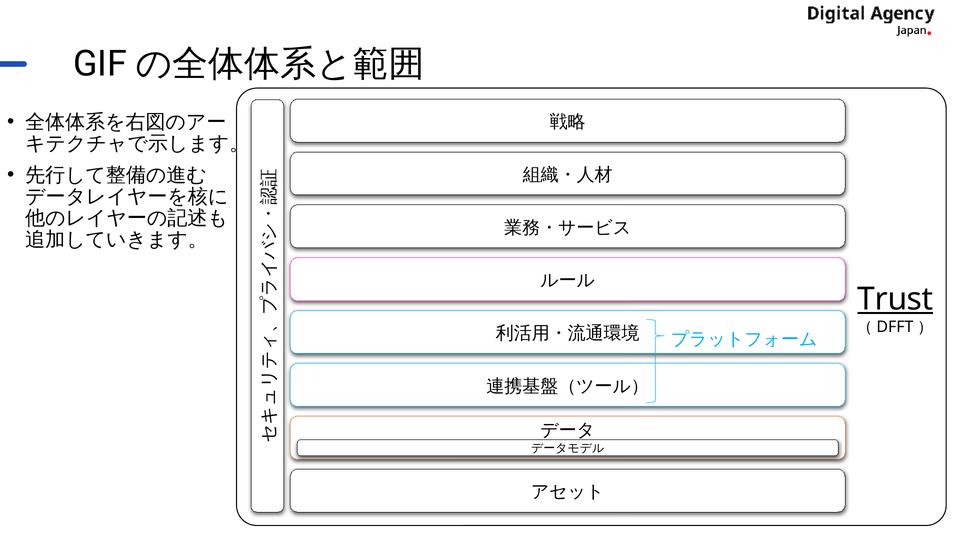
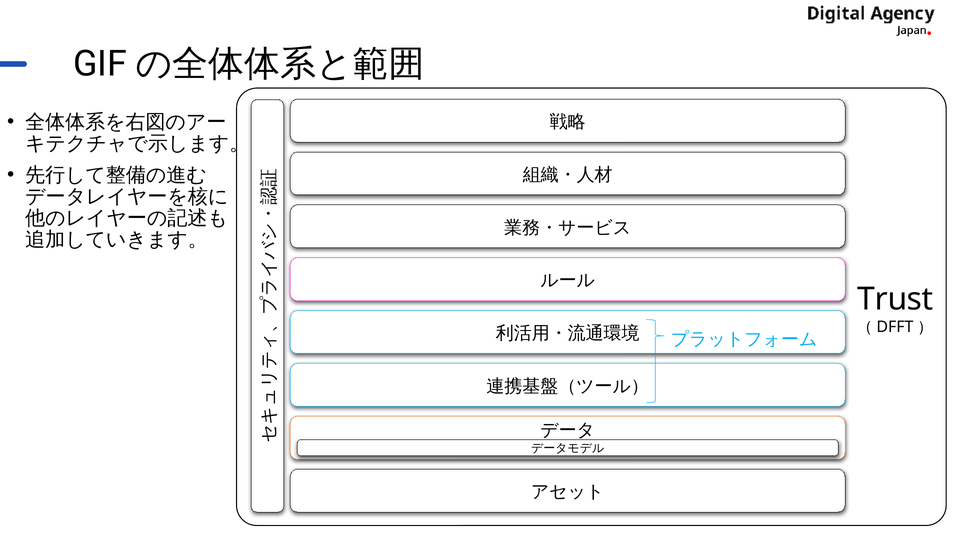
Trust underline: present -> none
